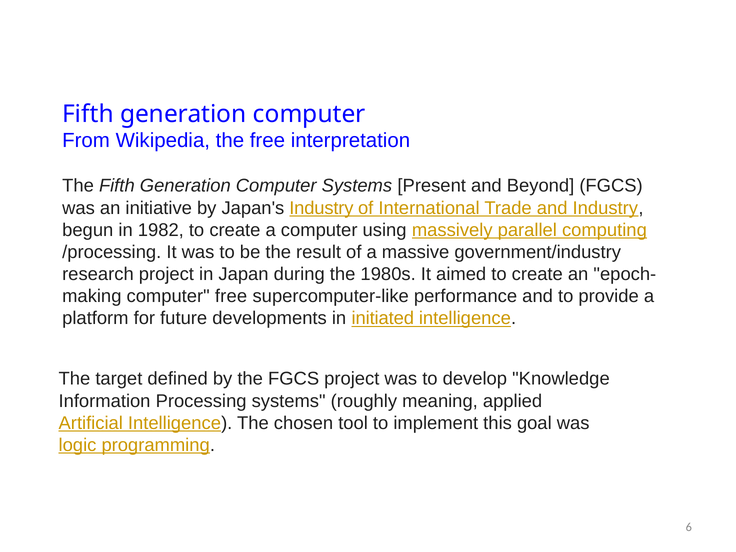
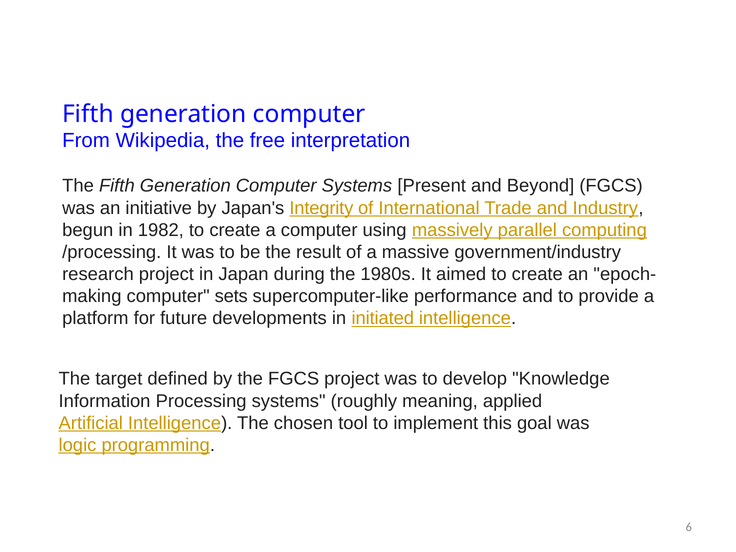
Japan's Industry: Industry -> Integrity
computer free: free -> sets
